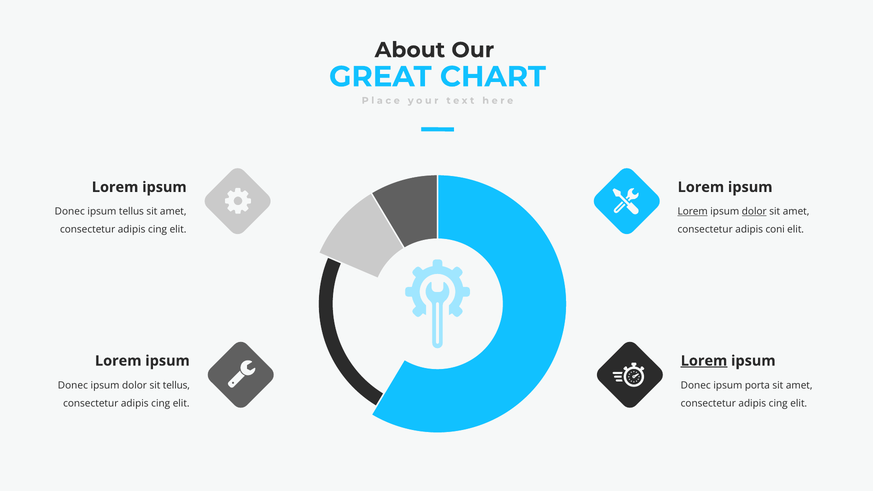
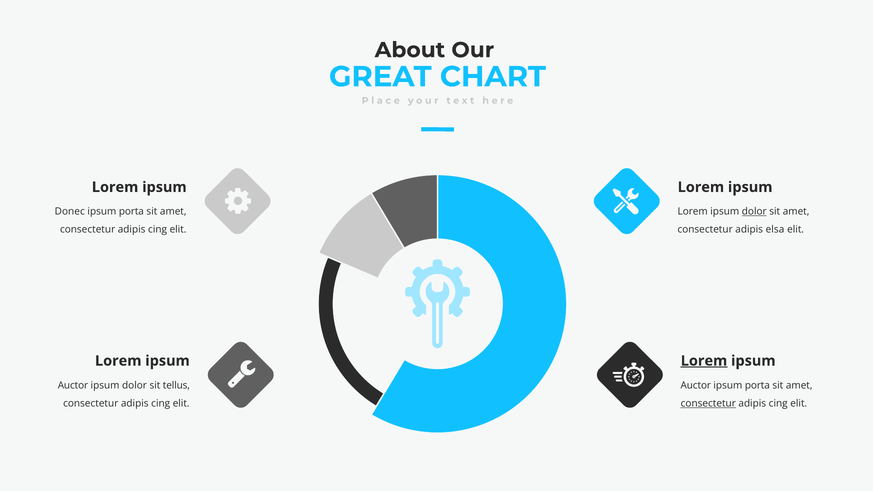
tellus at (131, 212): tellus -> porta
Lorem at (693, 212) underline: present -> none
coni: coni -> elsa
Donec at (73, 385): Donec -> Auctor
Donec at (696, 385): Donec -> Auctor
consectetur at (708, 403) underline: none -> present
